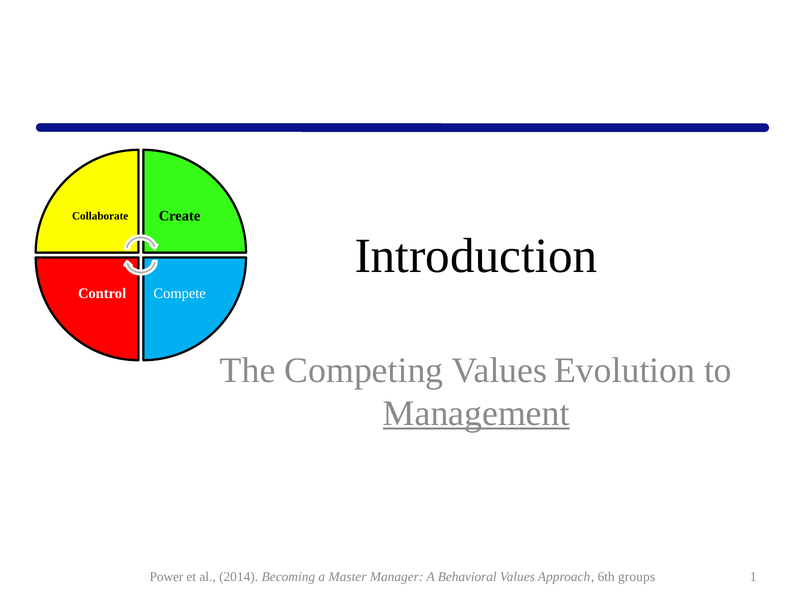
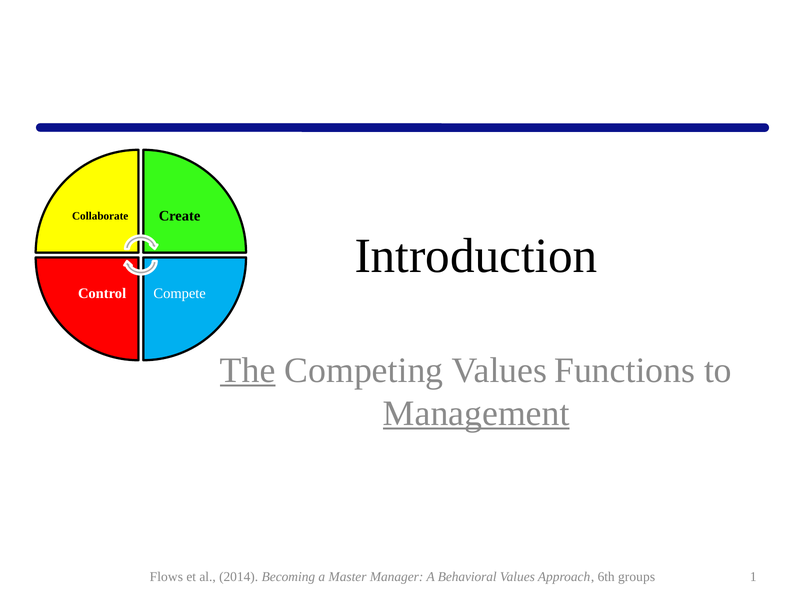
The underline: none -> present
Evolution: Evolution -> Functions
Power: Power -> Flows
